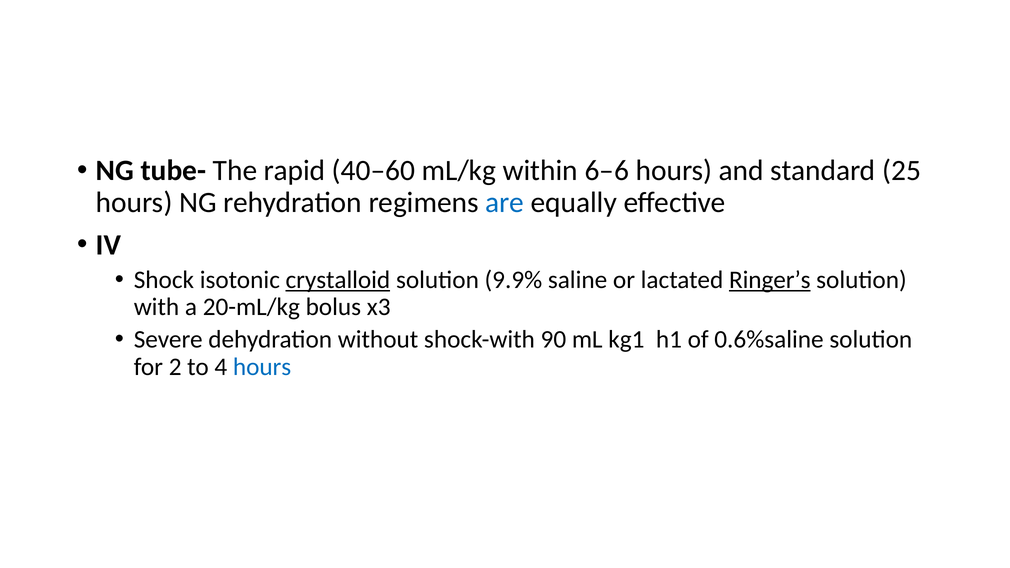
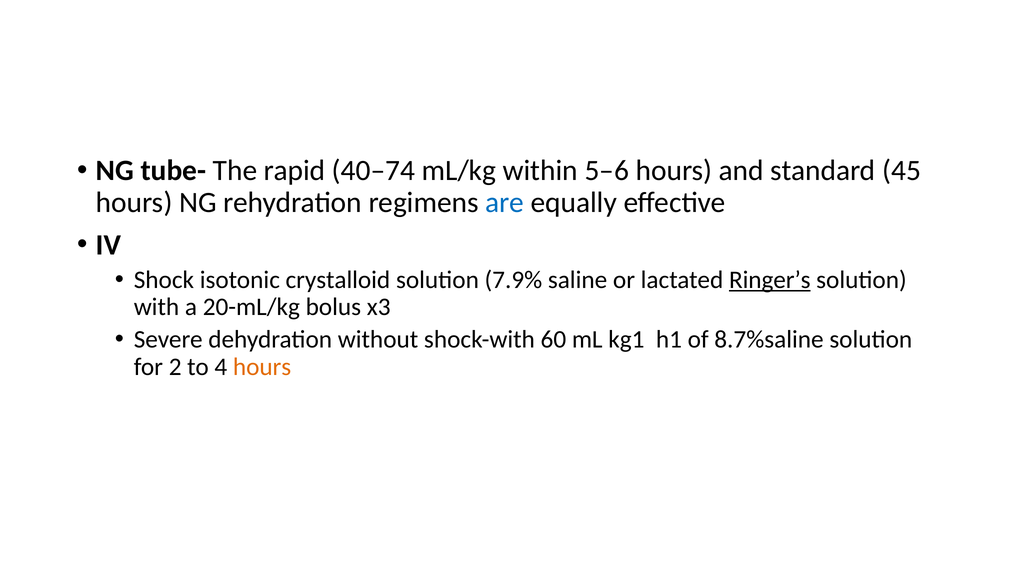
40–60: 40–60 -> 40–74
6–6: 6–6 -> 5–6
25: 25 -> 45
crystalloid underline: present -> none
9.9%: 9.9% -> 7.9%
90: 90 -> 60
0.6%saline: 0.6%saline -> 8.7%saline
hours at (262, 367) colour: blue -> orange
